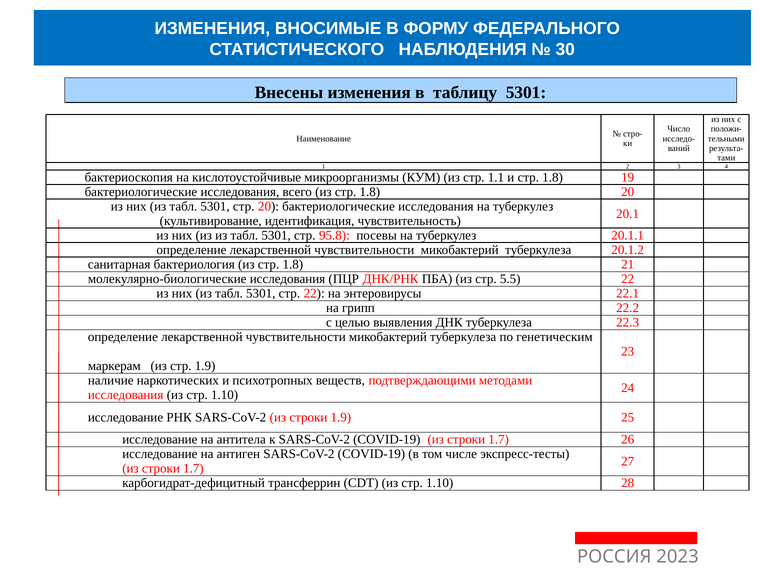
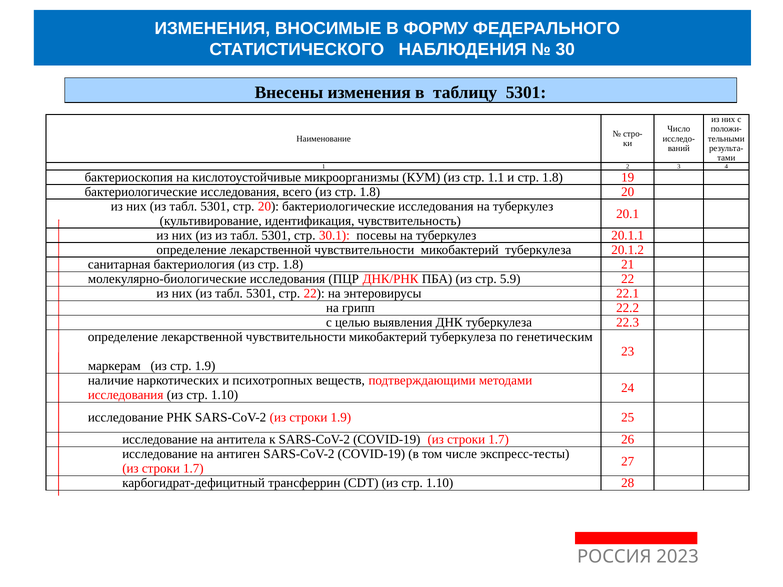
95.8: 95.8 -> 30.1
5.5: 5.5 -> 5.9
